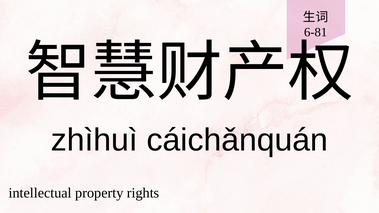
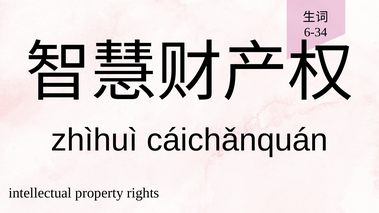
6-81: 6-81 -> 6-34
